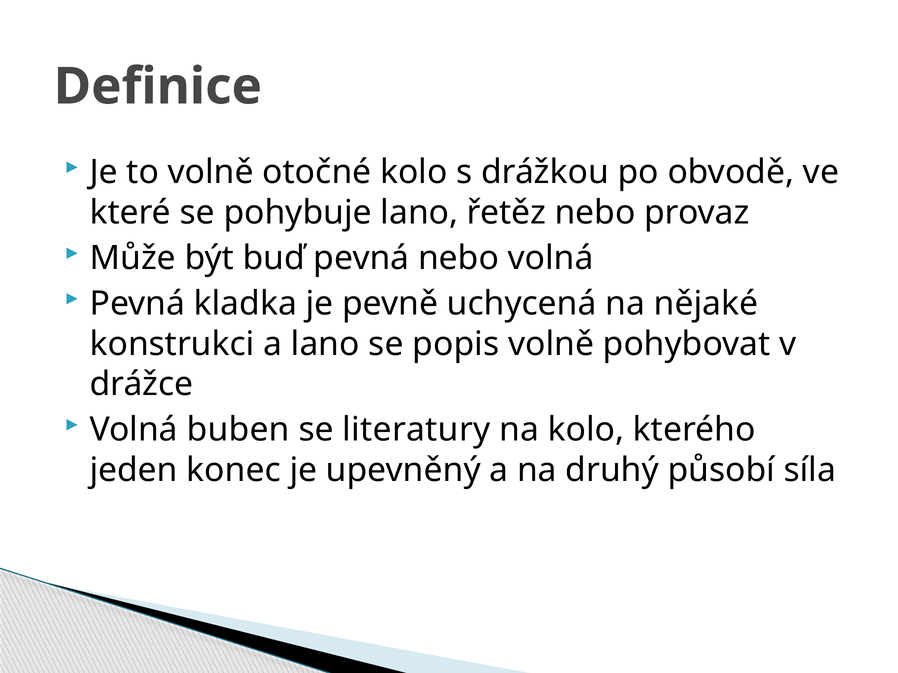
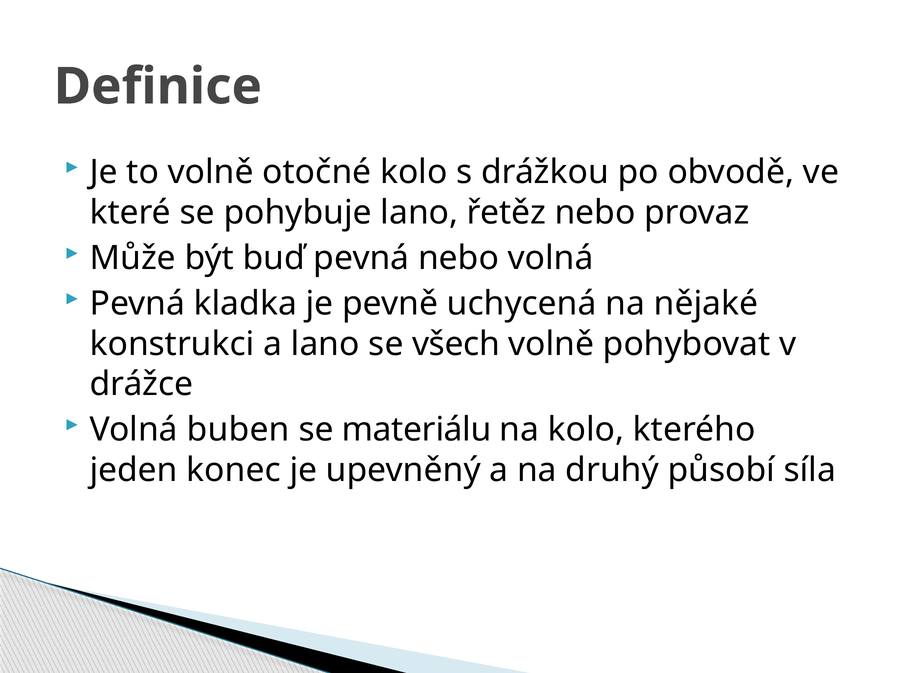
popis: popis -> všech
literatury: literatury -> materiálu
